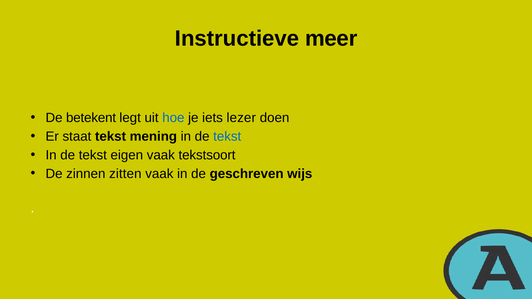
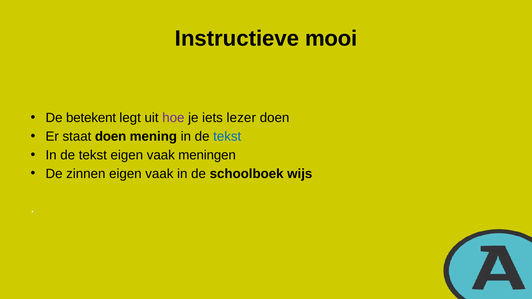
meer: meer -> mooi
hoe colour: blue -> purple
staat tekst: tekst -> doen
tekstsoort: tekstsoort -> meningen
zinnen zitten: zitten -> eigen
geschreven: geschreven -> schoolboek
